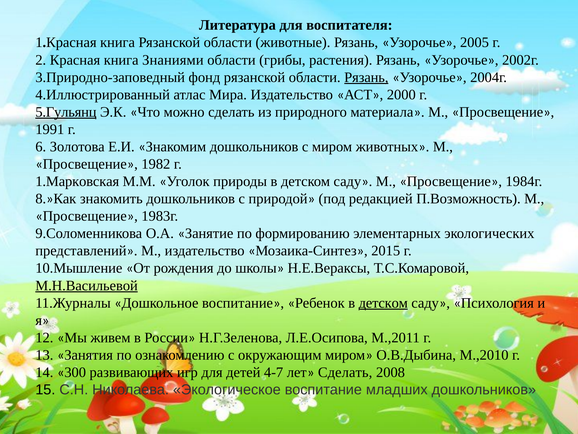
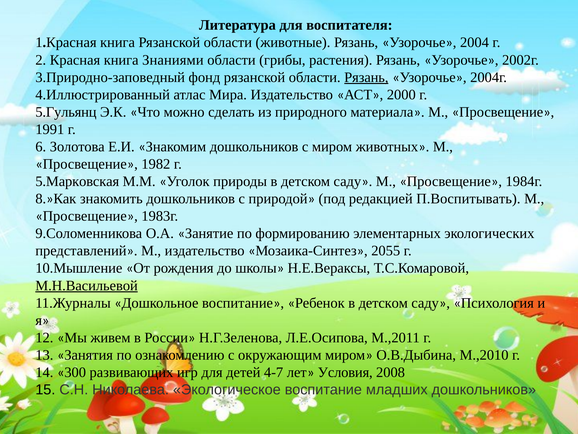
2005: 2005 -> 2004
5.Гульянц underline: present -> none
1.Марковская: 1.Марковская -> 5.Марковская
П.Возможность: П.Возможность -> П.Воспитывать
2015: 2015 -> 2055
детском at (383, 303) underline: present -> none
лет Сделать: Сделать -> Условия
